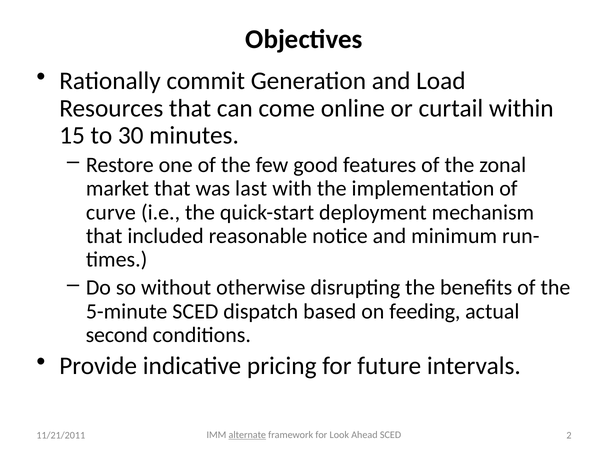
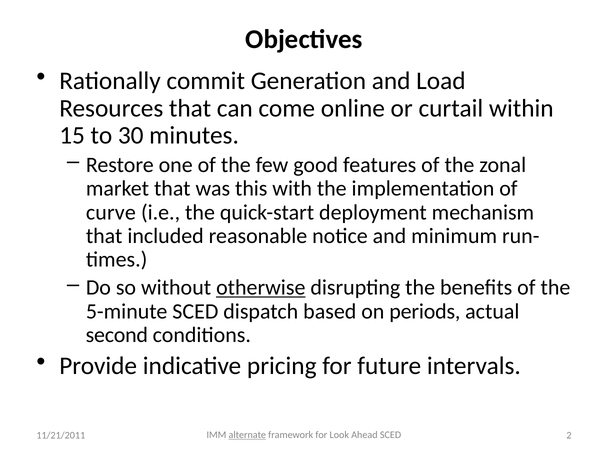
last: last -> this
otherwise underline: none -> present
feeding: feeding -> periods
